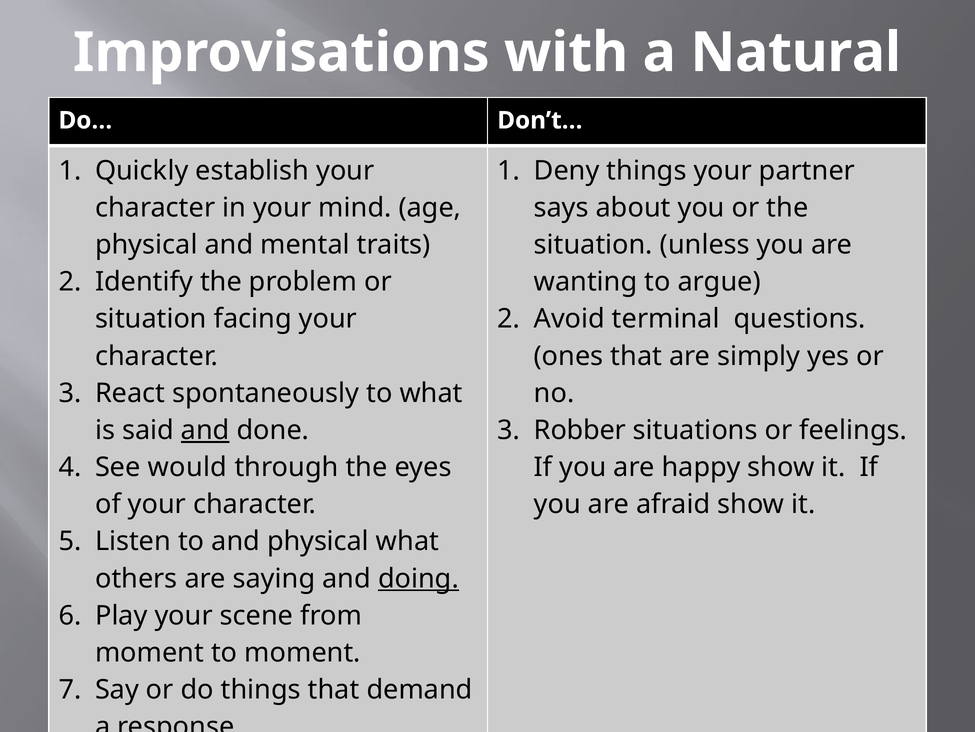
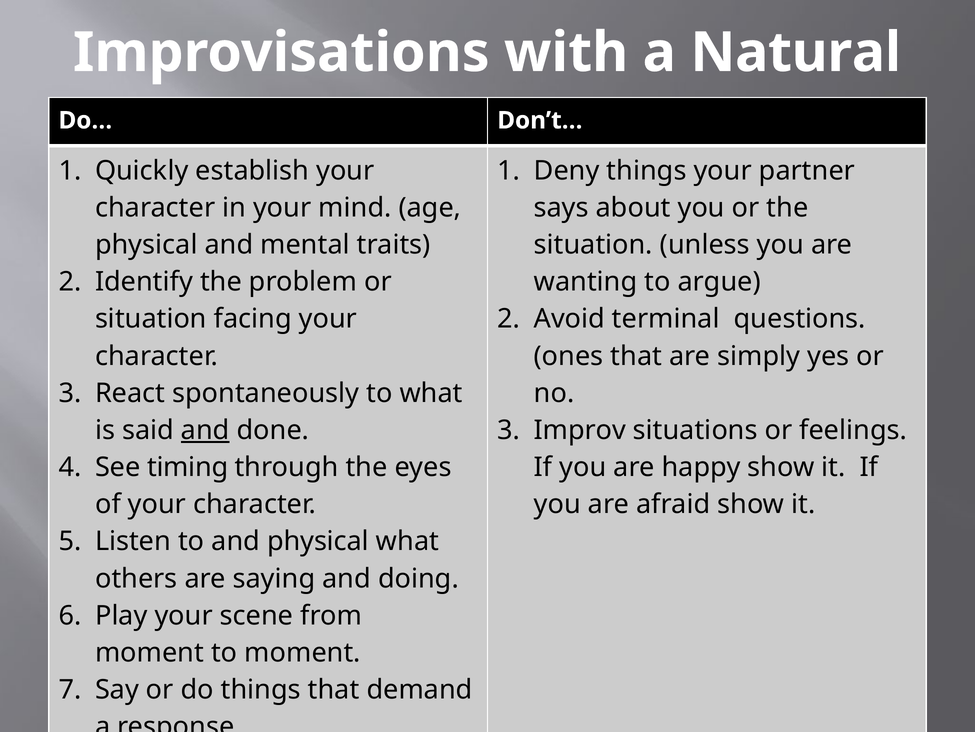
Robber: Robber -> Improv
would: would -> timing
doing underline: present -> none
